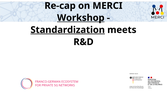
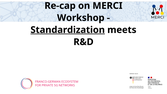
Workshop underline: present -> none
